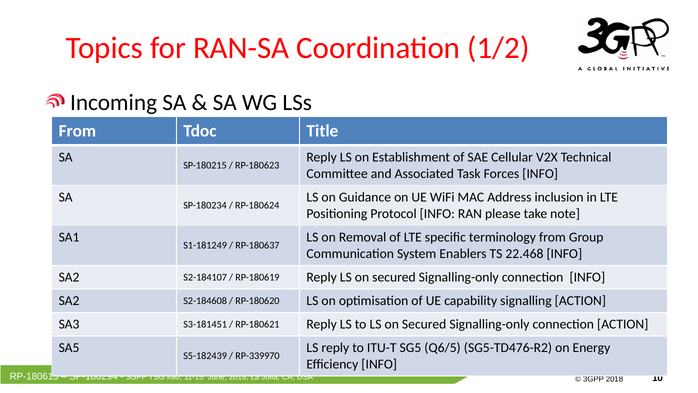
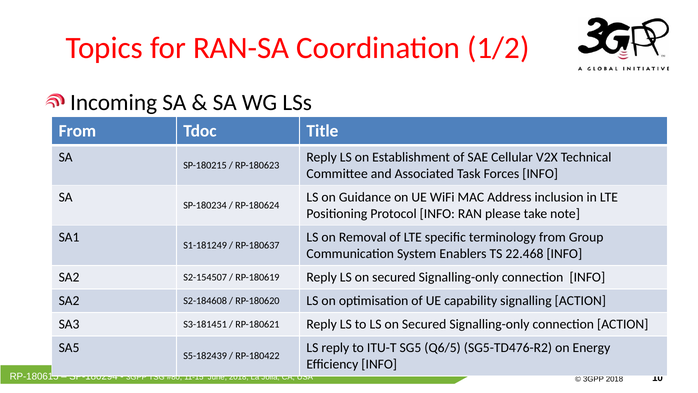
S2-184107: S2-184107 -> S2-154507
RP-339970: RP-339970 -> RP-180422
